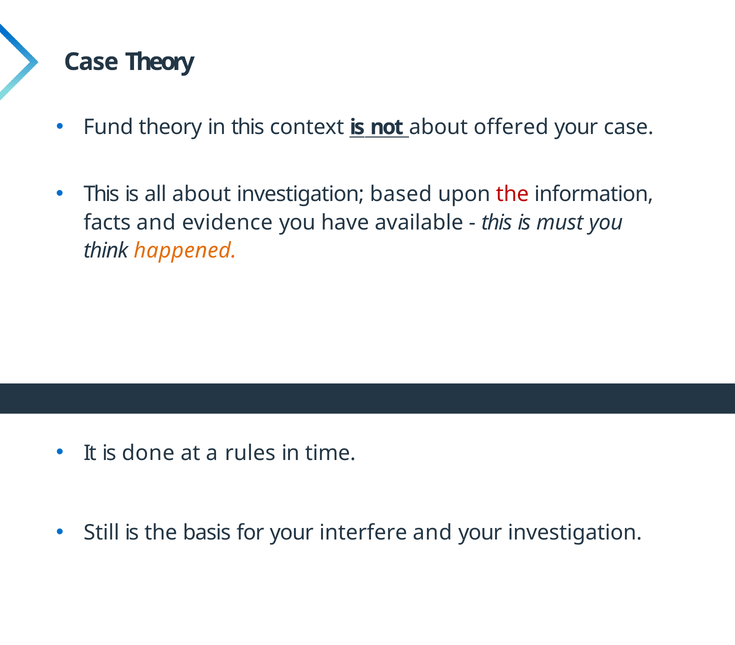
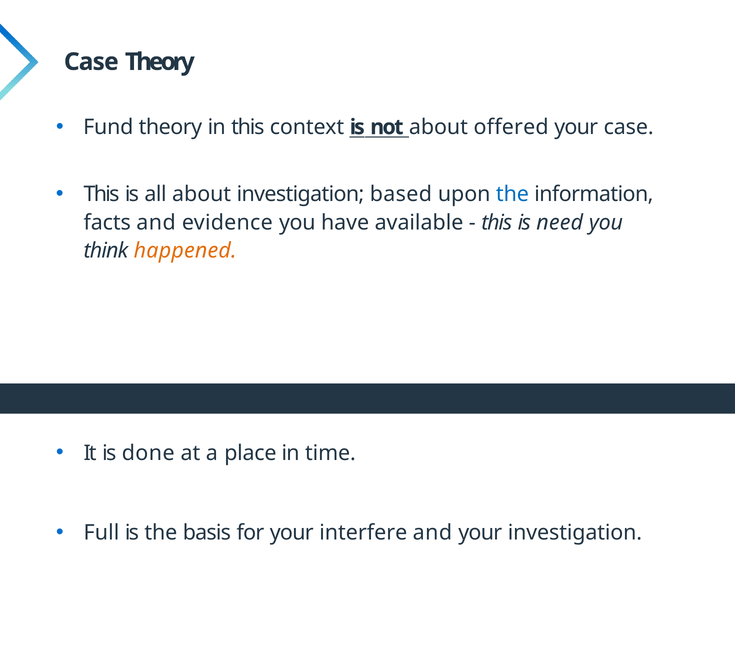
the at (512, 194) colour: red -> blue
must: must -> need
rules: rules -> place
Still: Still -> Full
